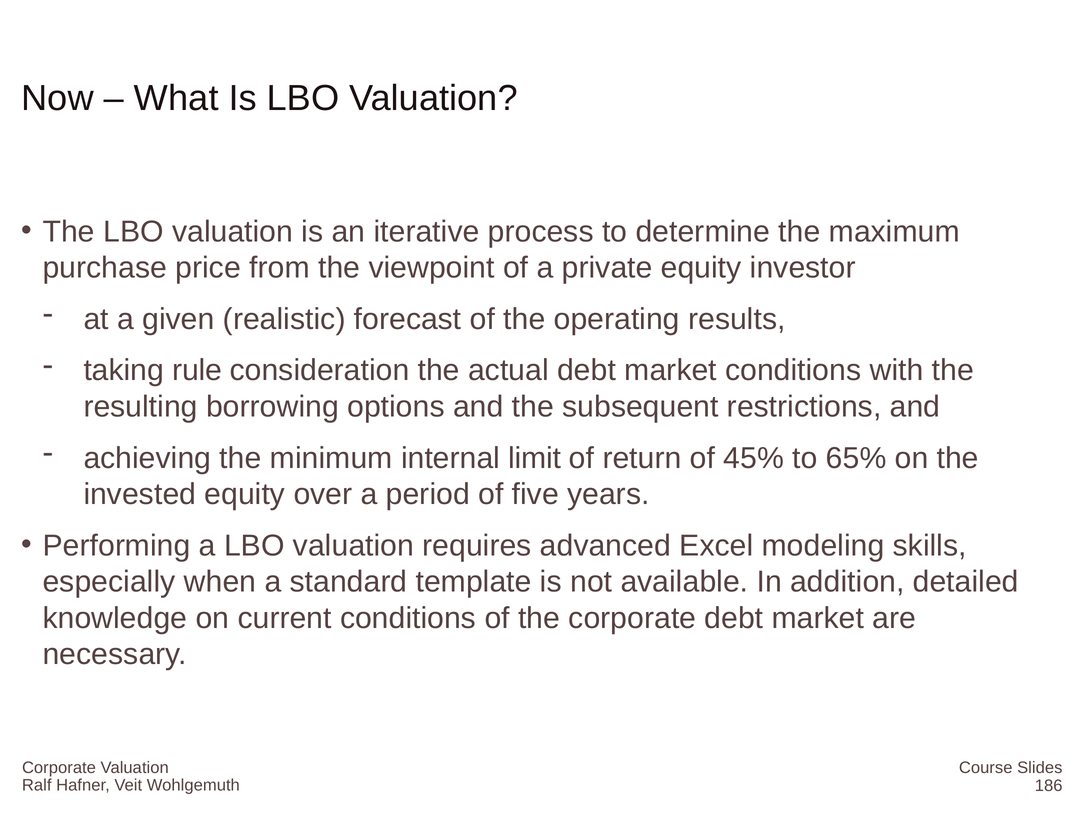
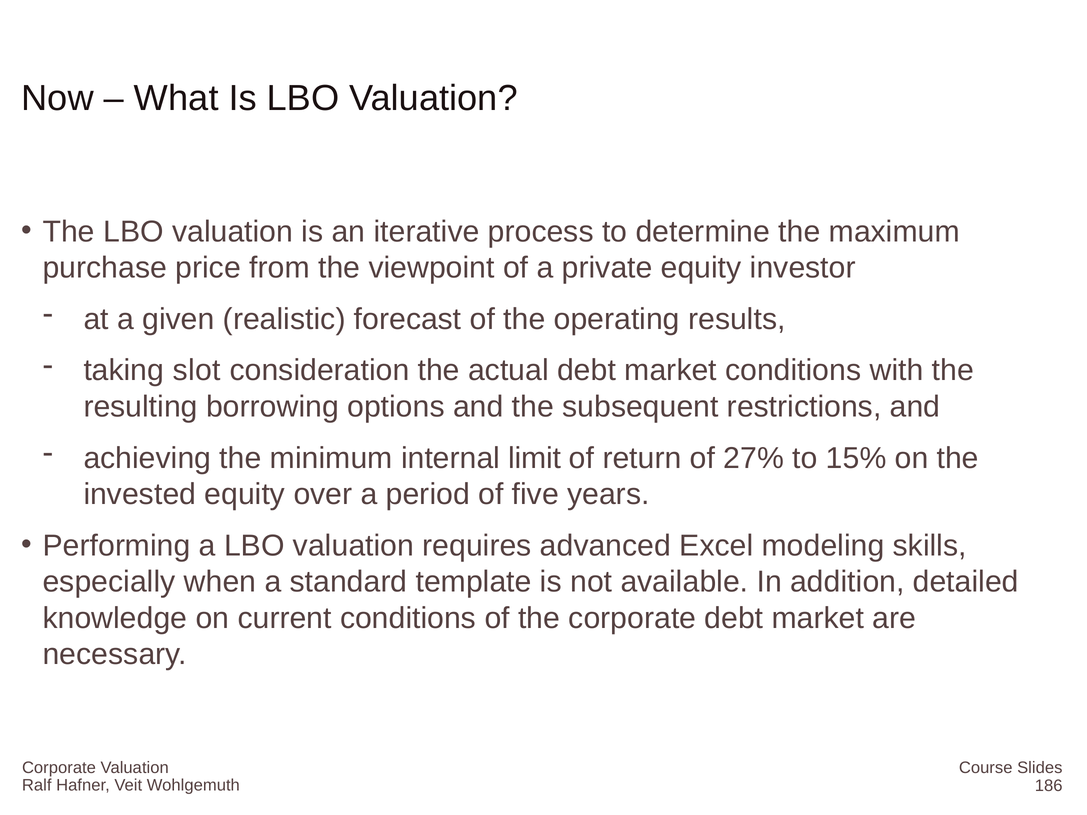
rule: rule -> slot
45%: 45% -> 27%
65%: 65% -> 15%
